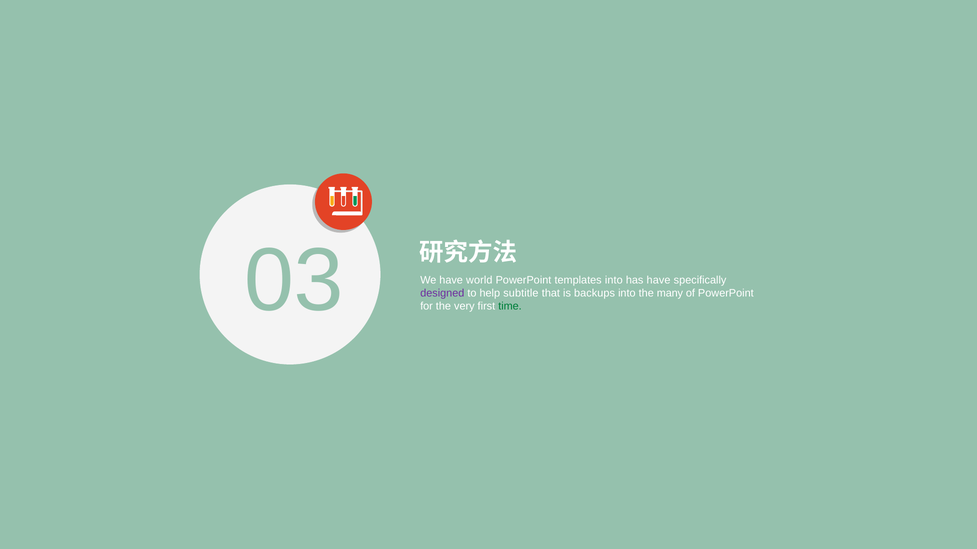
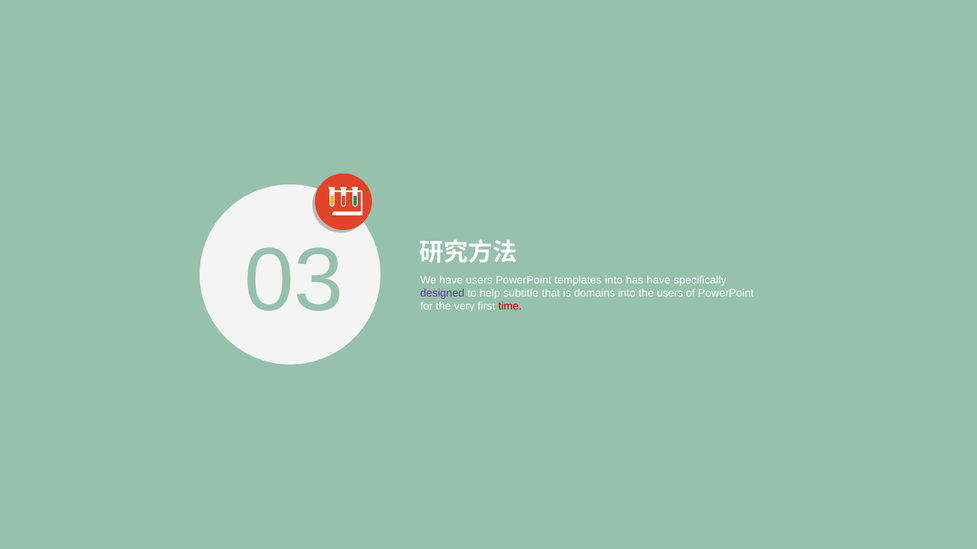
have world: world -> users
backups: backups -> domains
the many: many -> users
time colour: green -> red
